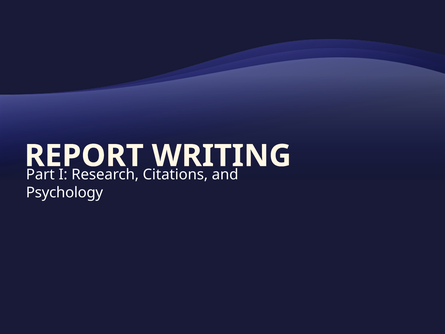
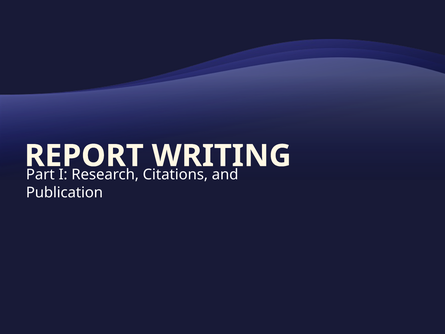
Psychology: Psychology -> Publication
